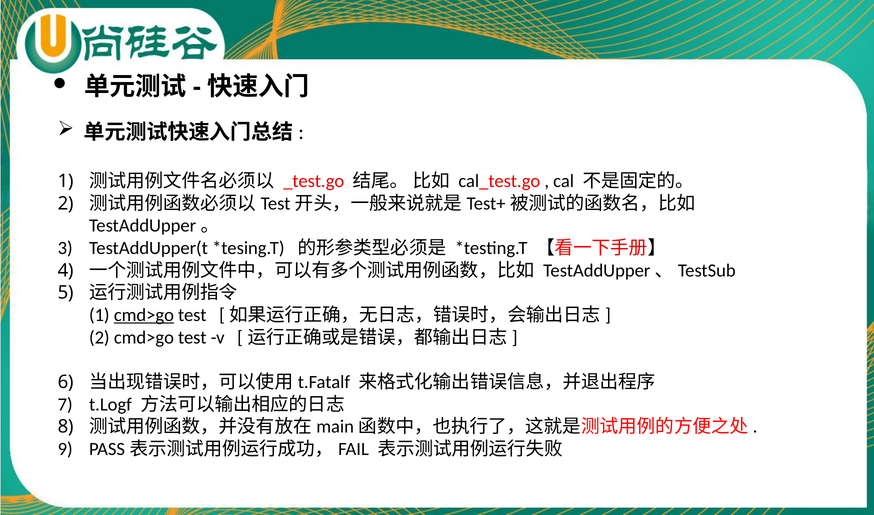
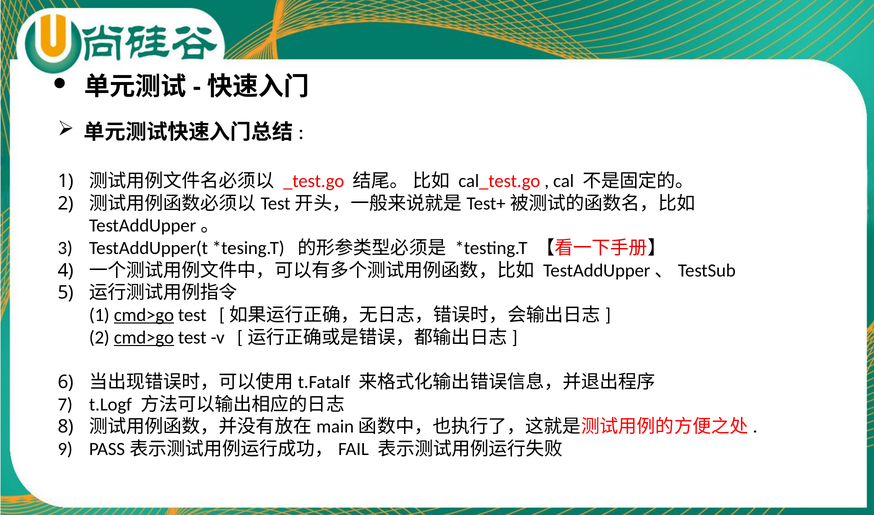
cmd>go at (144, 337) underline: none -> present
